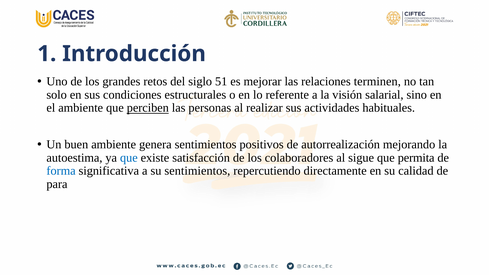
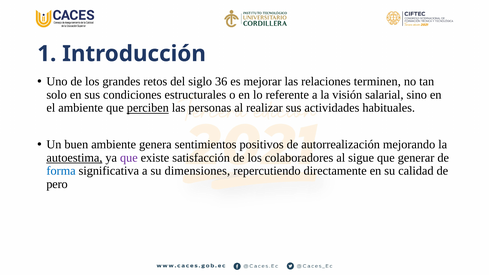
51: 51 -> 36
autoestima underline: none -> present
que at (129, 158) colour: blue -> purple
permita: permita -> generar
su sentimientos: sentimientos -> dimensiones
para: para -> pero
